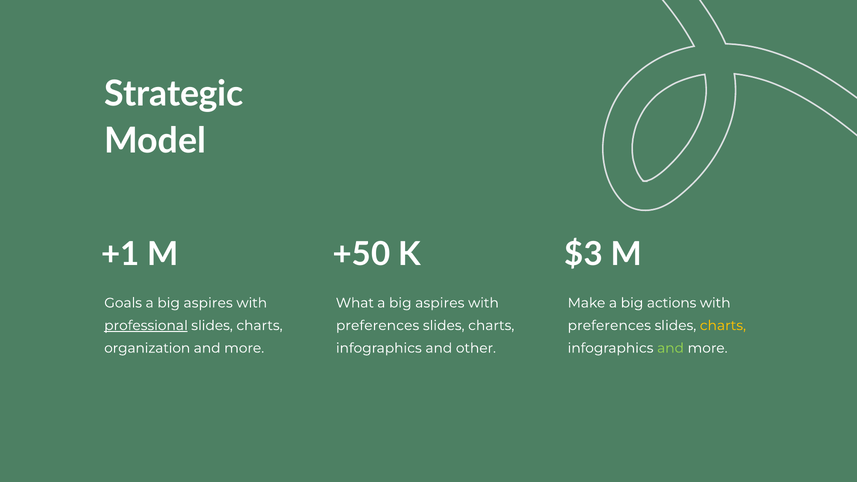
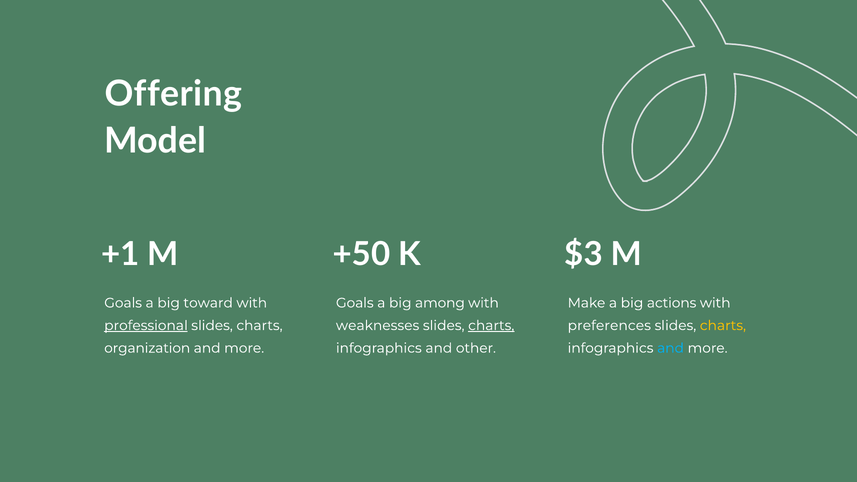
Strategic: Strategic -> Offering
aspires at (208, 303): aspires -> toward
What at (355, 303): What -> Goals
aspires at (440, 303): aspires -> among
preferences at (378, 326): preferences -> weaknesses
charts at (491, 326) underline: none -> present
and at (671, 348) colour: light green -> light blue
